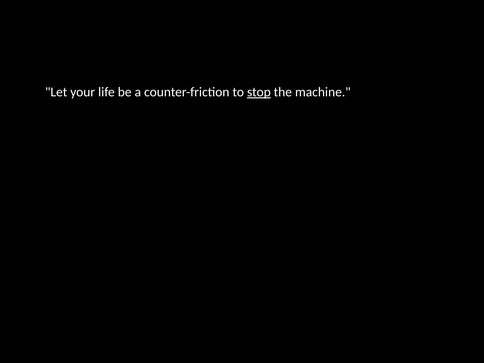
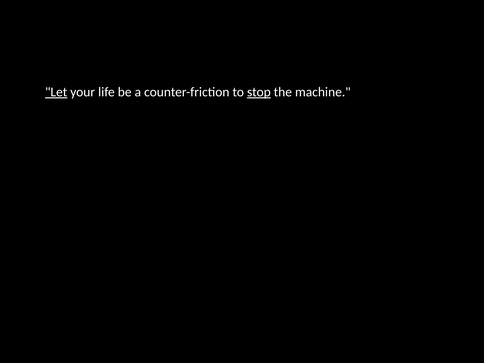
Let underline: none -> present
